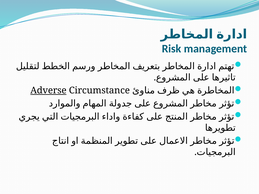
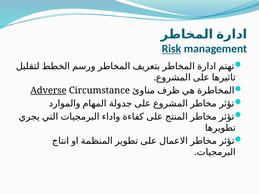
Risk underline: none -> present
